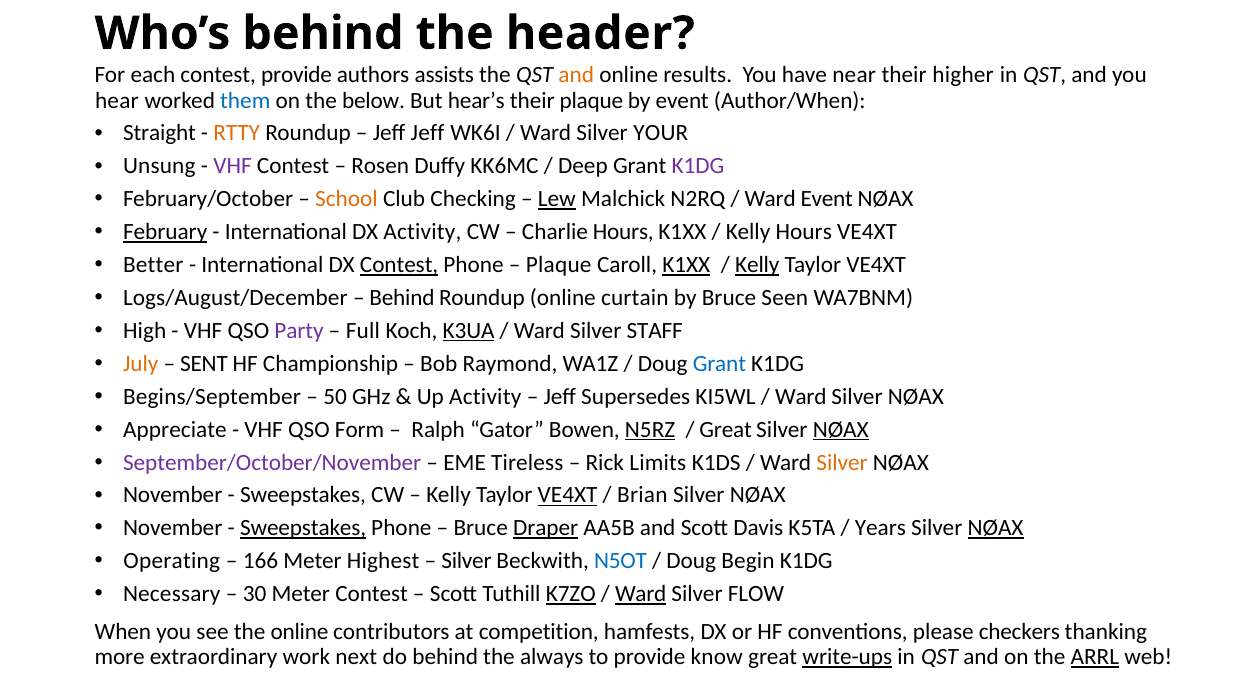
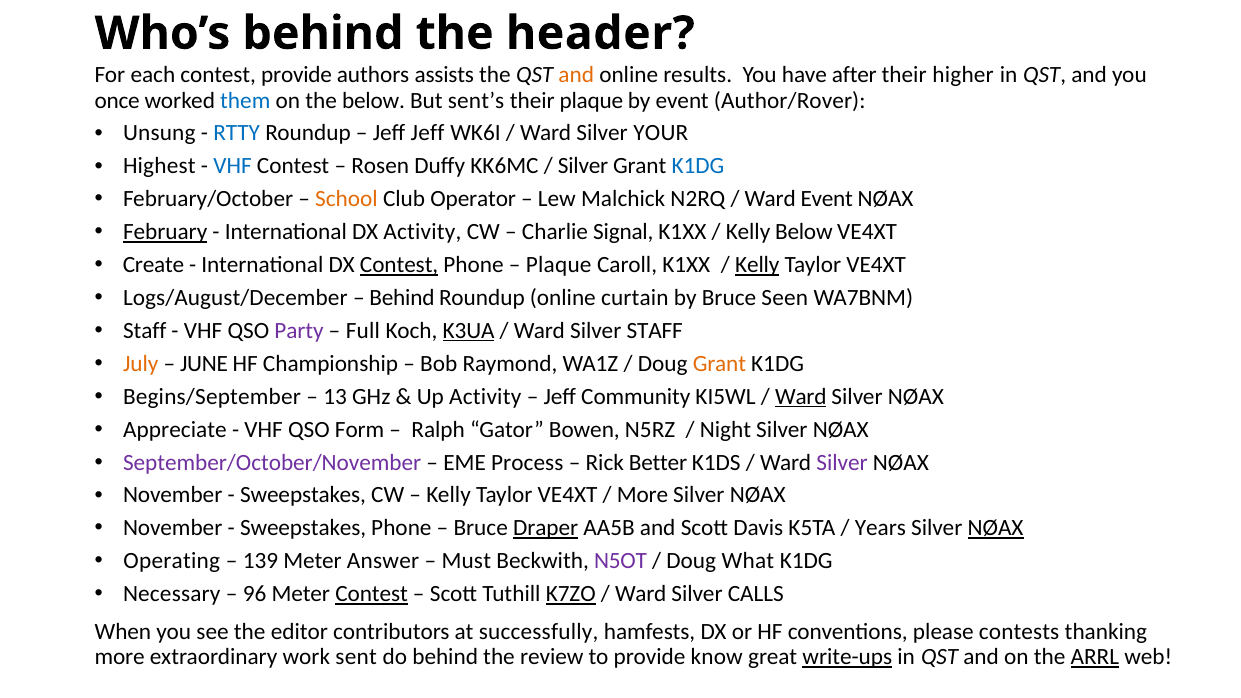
near: near -> after
hear: hear -> once
hear’s: hear’s -> sent’s
Author/When: Author/When -> Author/Rover
Straight: Straight -> Unsung
RTTY colour: orange -> blue
Unsung: Unsung -> Highest
VHF at (233, 166) colour: purple -> blue
Deep at (583, 166): Deep -> Silver
K1DG at (698, 166) colour: purple -> blue
Checking: Checking -> Operator
Lew underline: present -> none
Charlie Hours: Hours -> Signal
Kelly Hours: Hours -> Below
Better: Better -> Create
K1XX at (686, 265) underline: present -> none
High at (145, 331): High -> Staff
SENT: SENT -> JUNE
Grant at (719, 364) colour: blue -> orange
50: 50 -> 13
Supersedes: Supersedes -> Community
Ward at (801, 397) underline: none -> present
N5RZ underline: present -> none
Great at (726, 429): Great -> Night
NØAX at (841, 429) underline: present -> none
Tireless: Tireless -> Process
Limits: Limits -> Better
Silver at (842, 462) colour: orange -> purple
VE4XT at (568, 495) underline: present -> none
Brian at (642, 495): Brian -> More
Sweepstakes at (303, 528) underline: present -> none
166: 166 -> 139
Highest: Highest -> Answer
Silver at (466, 561): Silver -> Must
N5OT colour: blue -> purple
Begin: Begin -> What
30: 30 -> 96
Contest at (372, 594) underline: none -> present
Ward at (641, 594) underline: present -> none
FLOW: FLOW -> CALLS
the online: online -> editor
competition: competition -> successfully
checkers: checkers -> contests
next: next -> sent
always: always -> review
